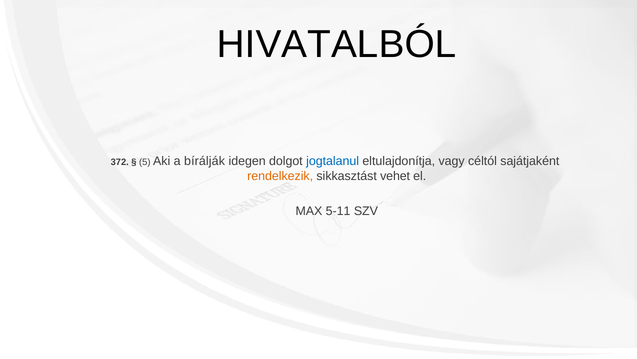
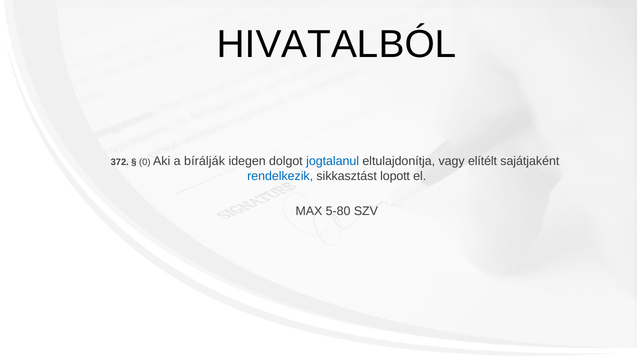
5: 5 -> 0
céltól: céltól -> elítélt
rendelkezik colour: orange -> blue
vehet: vehet -> lopott
5-11: 5-11 -> 5-80
